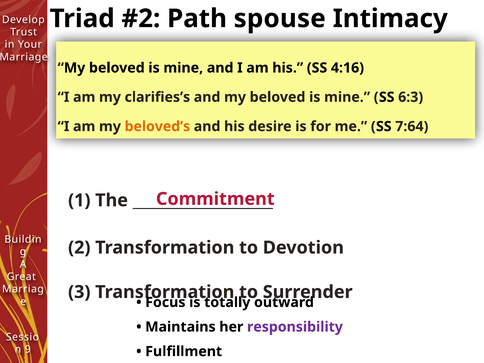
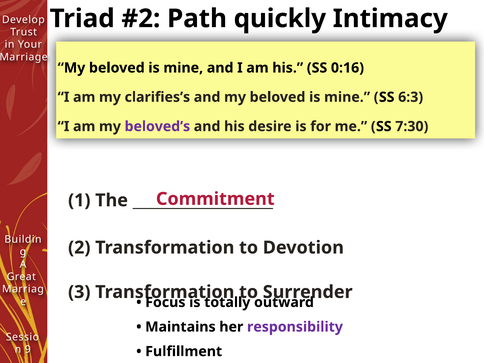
spouse: spouse -> quickly
4:16: 4:16 -> 0:16
beloved’s colour: orange -> purple
7:64: 7:64 -> 7:30
